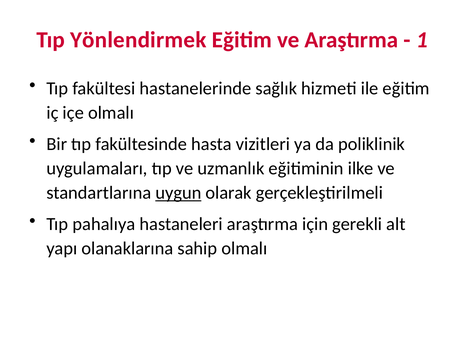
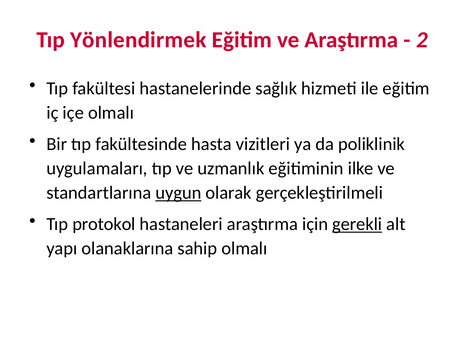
1: 1 -> 2
pahalıya: pahalıya -> protokol
gerekli underline: none -> present
